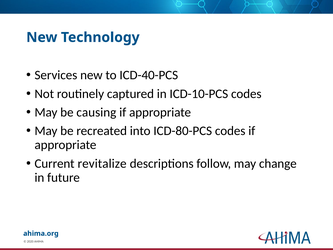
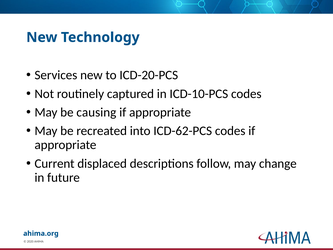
ICD-40-PCS: ICD-40-PCS -> ICD-20-PCS
ICD-80-PCS: ICD-80-PCS -> ICD-62-PCS
revitalize: revitalize -> displaced
